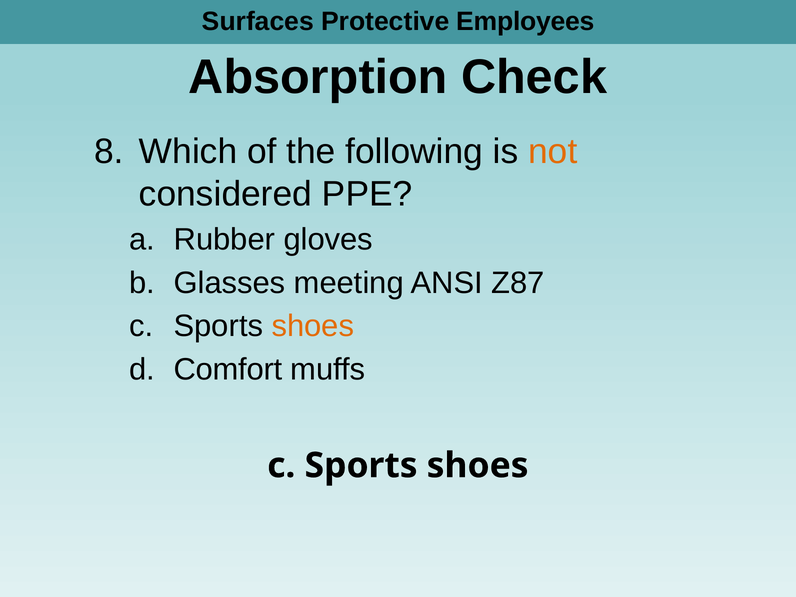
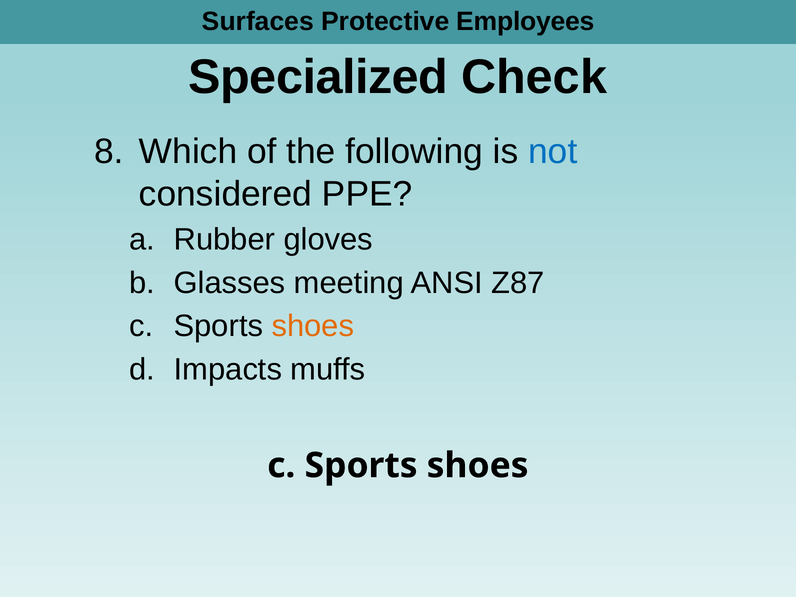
Absorption: Absorption -> Specialized
not colour: orange -> blue
Comfort: Comfort -> Impacts
